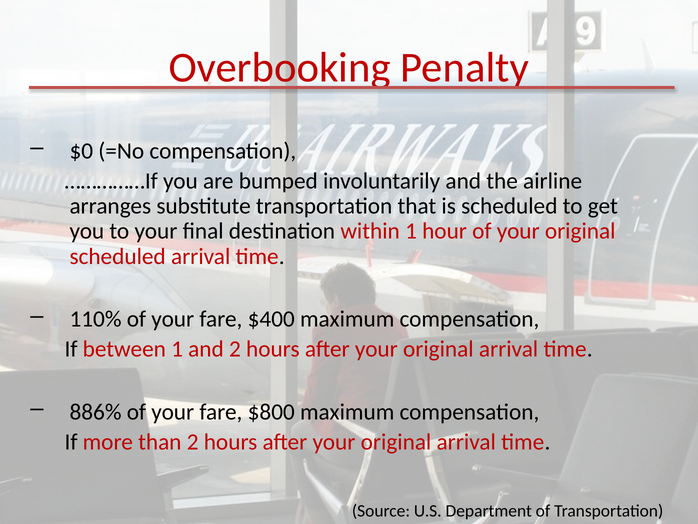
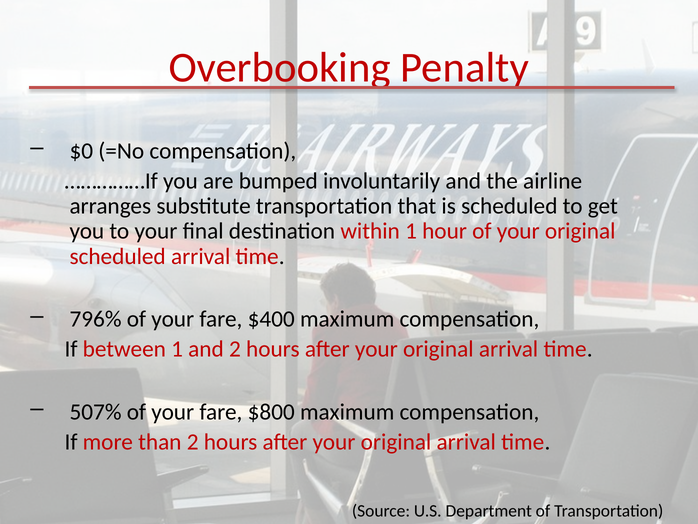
110%: 110% -> 796%
886%: 886% -> 507%
